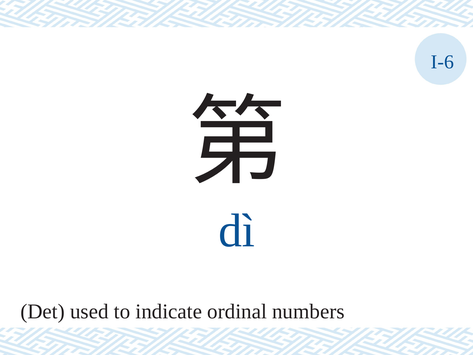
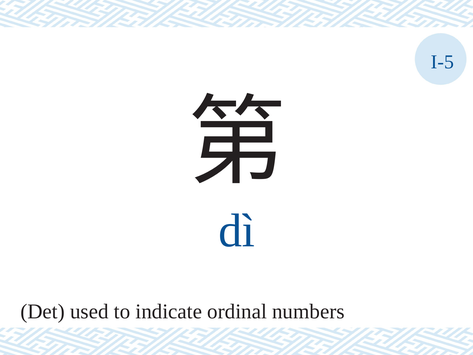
I-6: I-6 -> I-5
